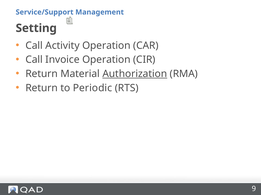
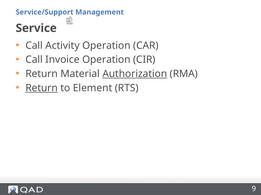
Setting: Setting -> Service
Return at (42, 88) underline: none -> present
Periodic: Periodic -> Element
